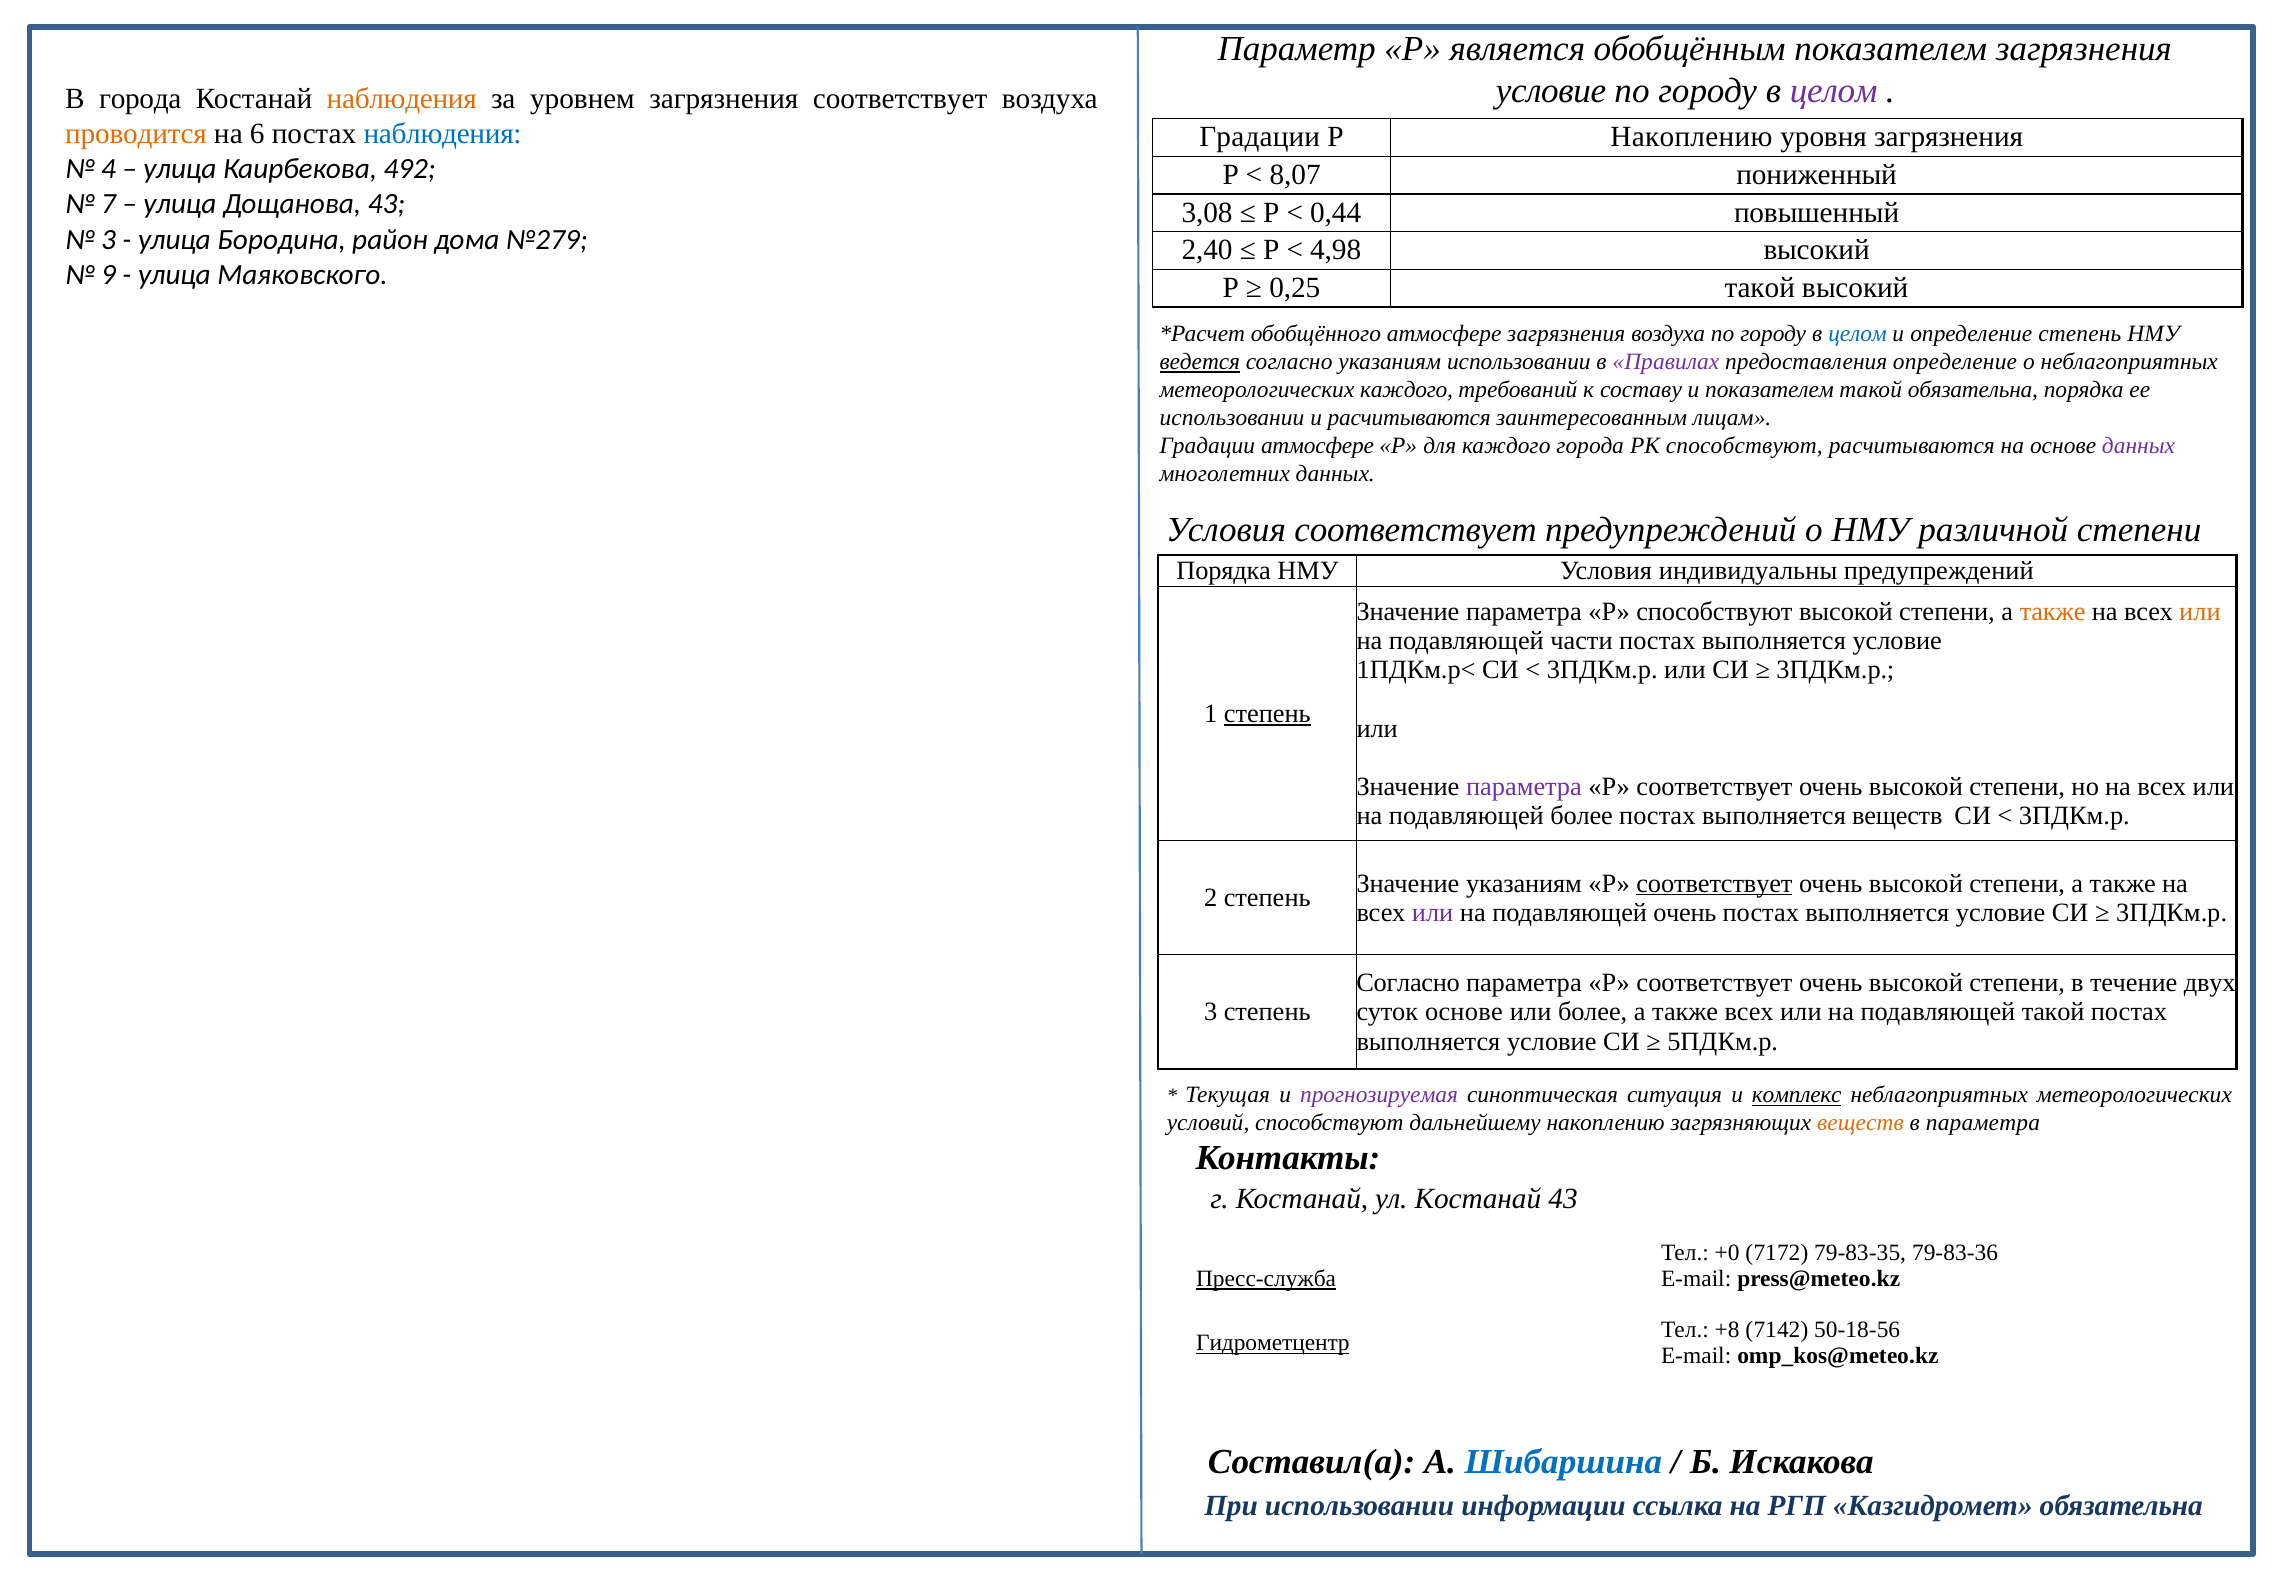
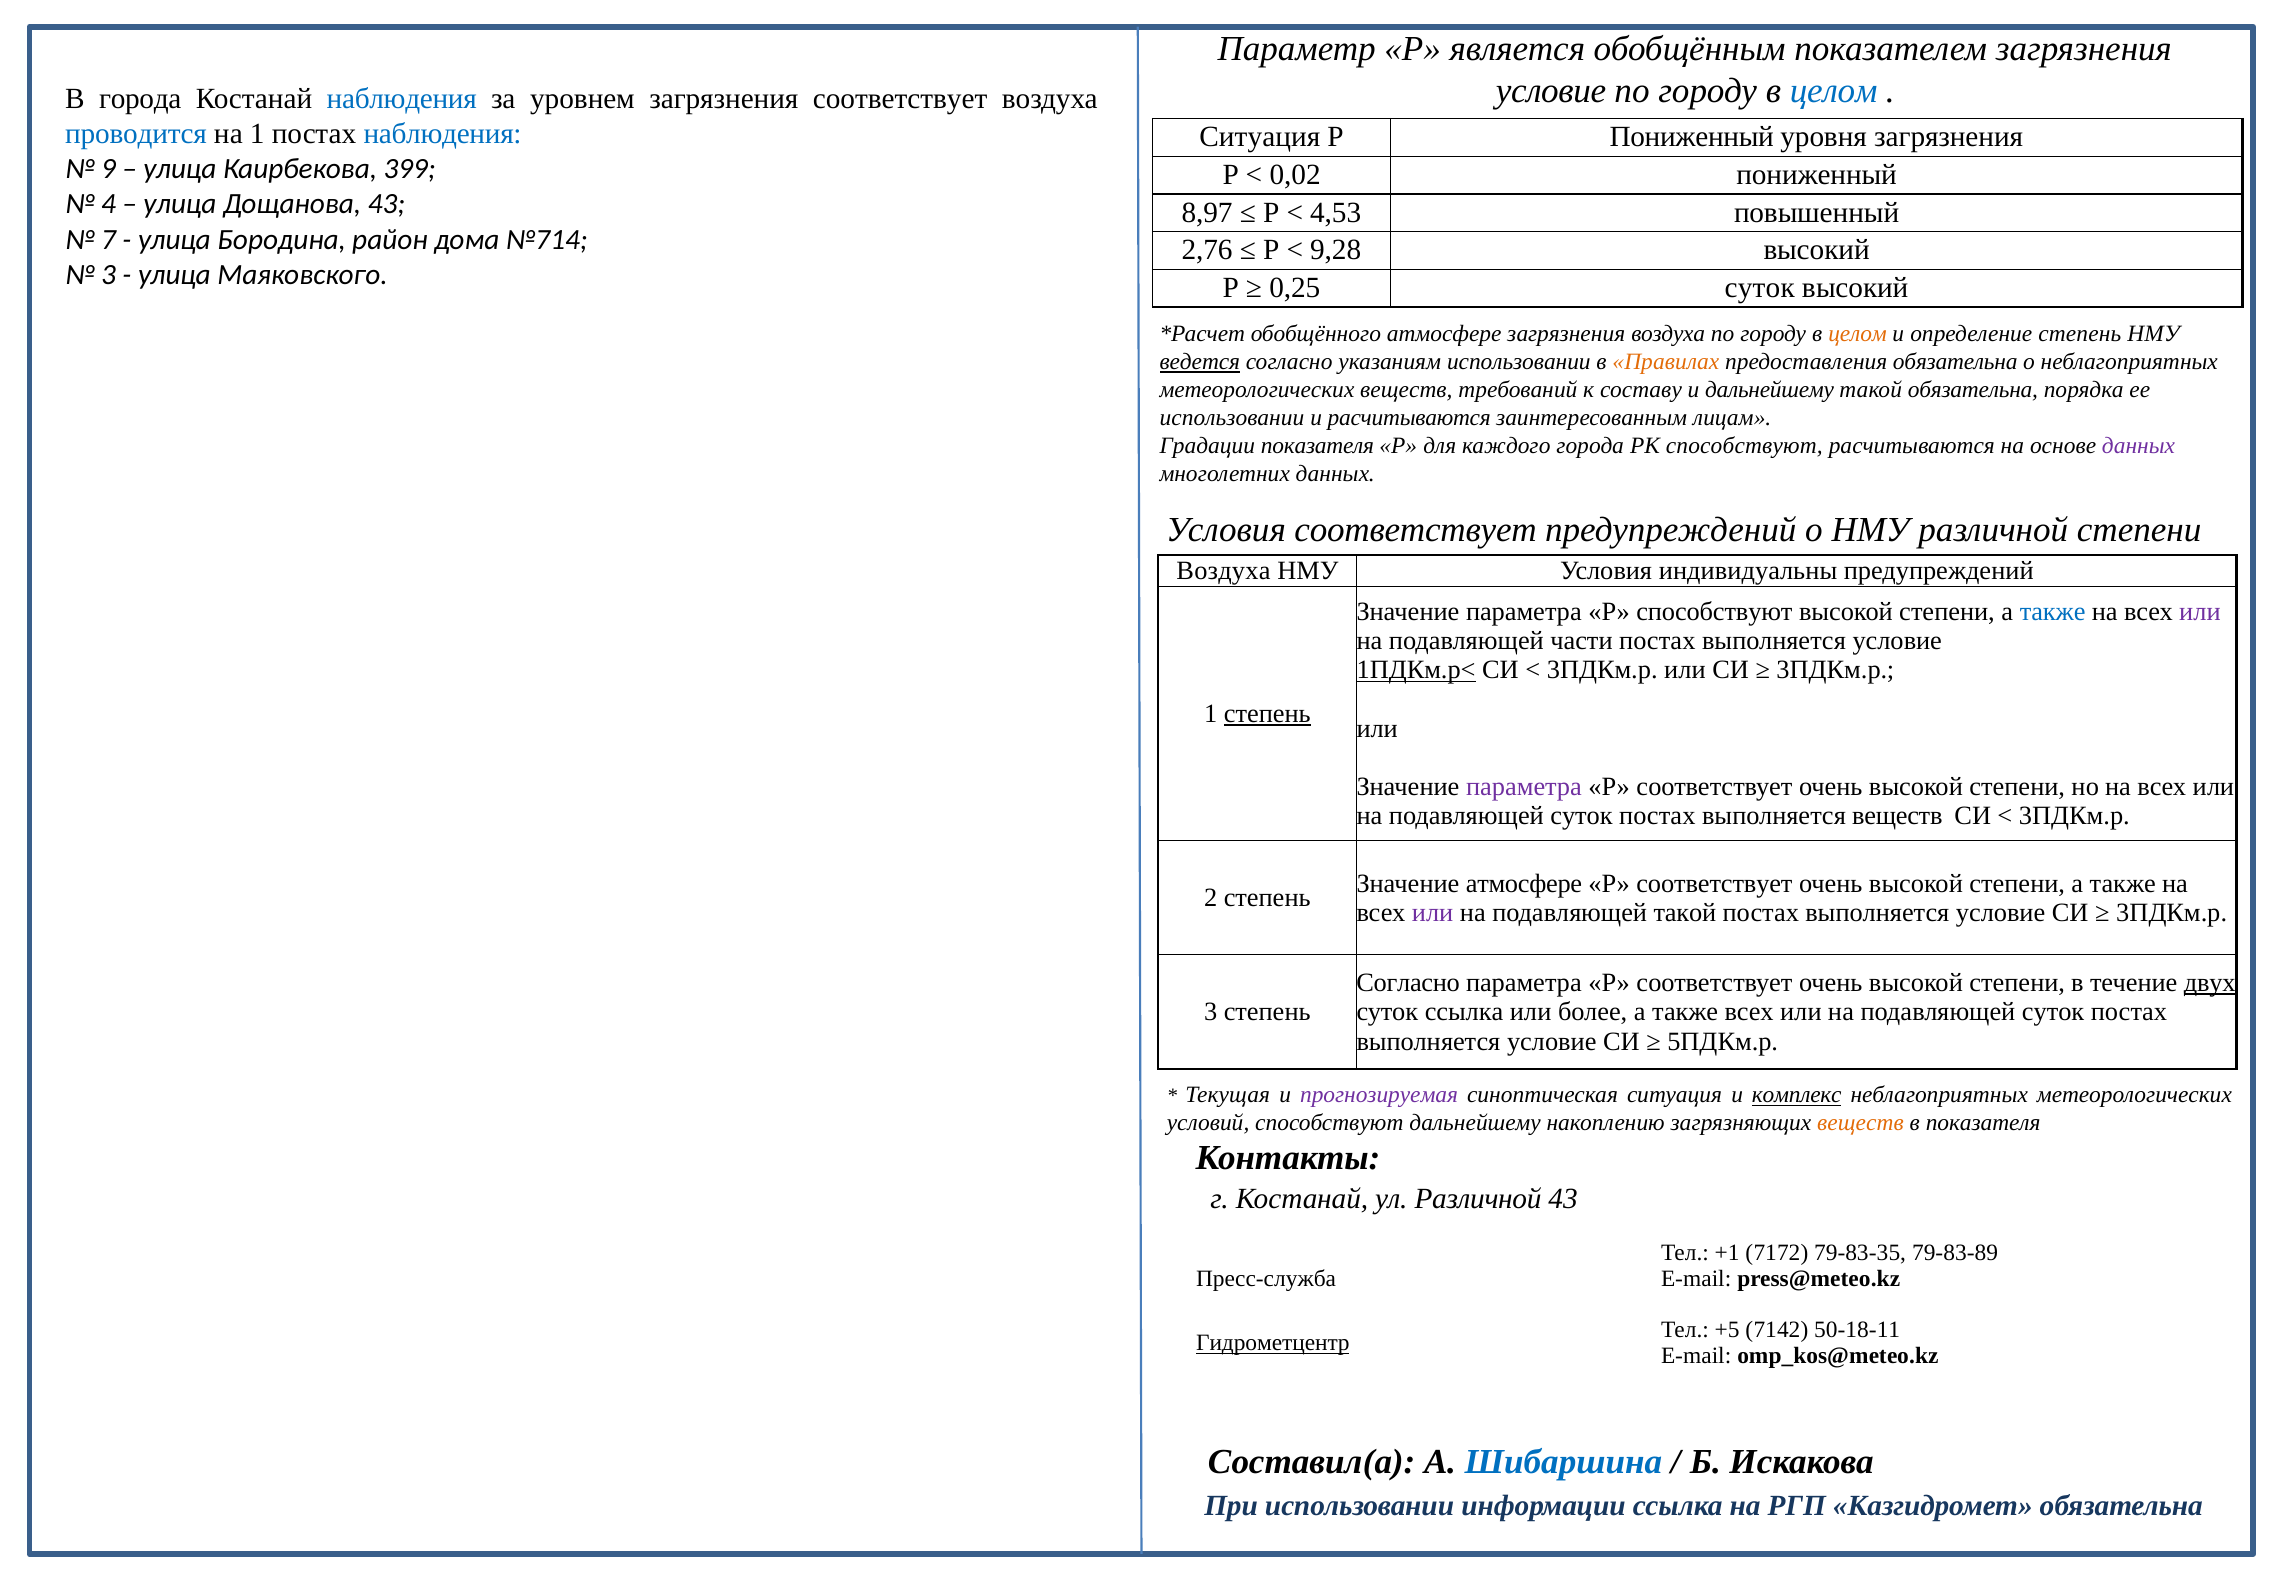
целом at (1834, 91) colour: purple -> blue
наблюдения at (402, 99) colour: orange -> blue
проводится colour: orange -> blue
на 6: 6 -> 1
Градации at (1260, 137): Градации -> Ситуация
Р Накоплению: Накоплению -> Пониженный
4: 4 -> 9
492: 492 -> 399
8,07: 8,07 -> 0,02
7: 7 -> 4
3,08: 3,08 -> 8,97
0,44: 0,44 -> 4,53
3 at (109, 239): 3 -> 7
№279: №279 -> №714
2,40: 2,40 -> 2,76
4,98: 4,98 -> 9,28
9 at (109, 274): 9 -> 3
0,25 такой: такой -> суток
целом at (1858, 334) colour: blue -> orange
Правилах colour: purple -> orange
предоставления определение: определение -> обязательна
метеорологических каждого: каждого -> веществ
и показателем: показателем -> дальнейшему
Градации атмосфере: атмосфере -> показателя
Порядка at (1224, 571): Порядка -> Воздуха
также at (2053, 611) colour: orange -> blue
или at (2200, 611) colour: orange -> purple
1ПДКм.р< underline: none -> present
более at (1582, 816): более -> суток
Значение указаниям: указаниям -> атмосфере
соответствует at (1714, 883) underline: present -> none
подавляющей очень: очень -> такой
двух underline: none -> present
суток основе: основе -> ссылка
такой at (2053, 1012): такой -> суток
в параметра: параметра -> показателя
ул Костанай: Костанай -> Различной
+0: +0 -> +1
79-83-36: 79-83-36 -> 79-83-89
Пресс-служба underline: present -> none
+8: +8 -> +5
50-18-56: 50-18-56 -> 50-18-11
